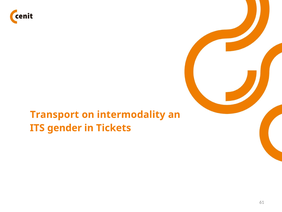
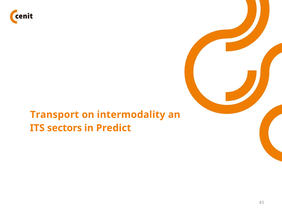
gender: gender -> sectors
Tickets: Tickets -> Predict
